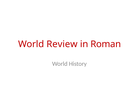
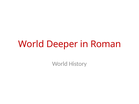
Review: Review -> Deeper
